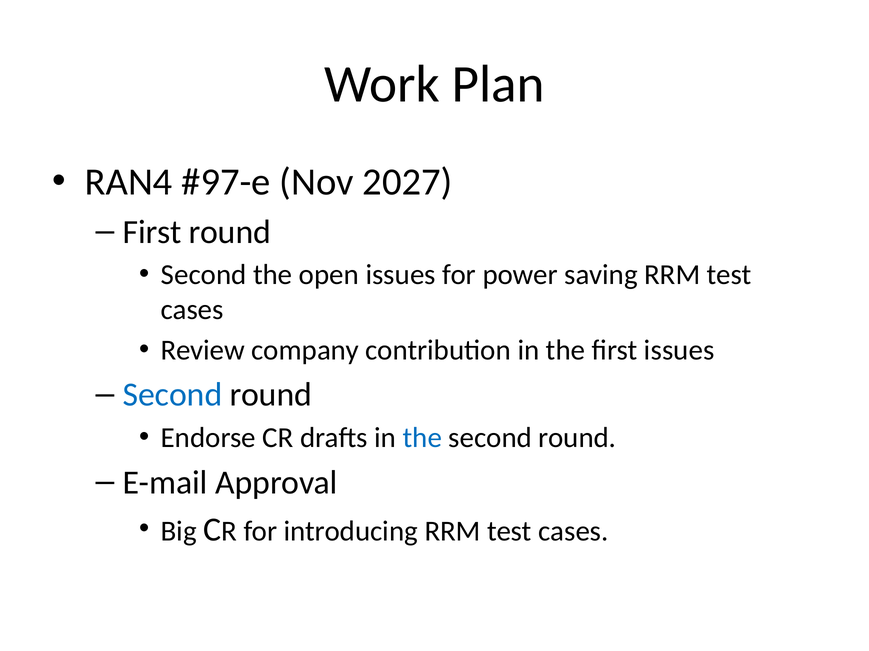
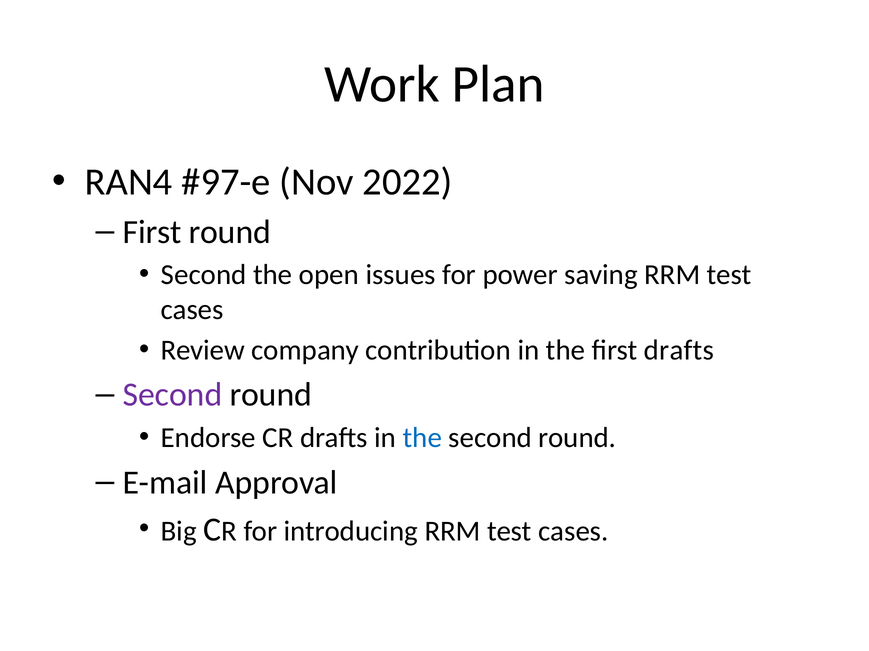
2027: 2027 -> 2022
first issues: issues -> drafts
Second at (173, 395) colour: blue -> purple
